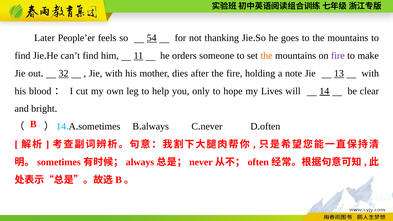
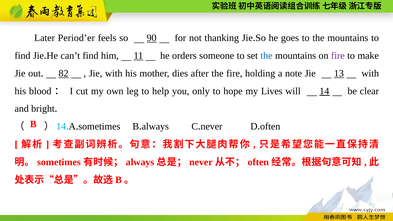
People’er: People’er -> Period’er
54: 54 -> 90
the at (267, 56) colour: orange -> blue
32: 32 -> 82
